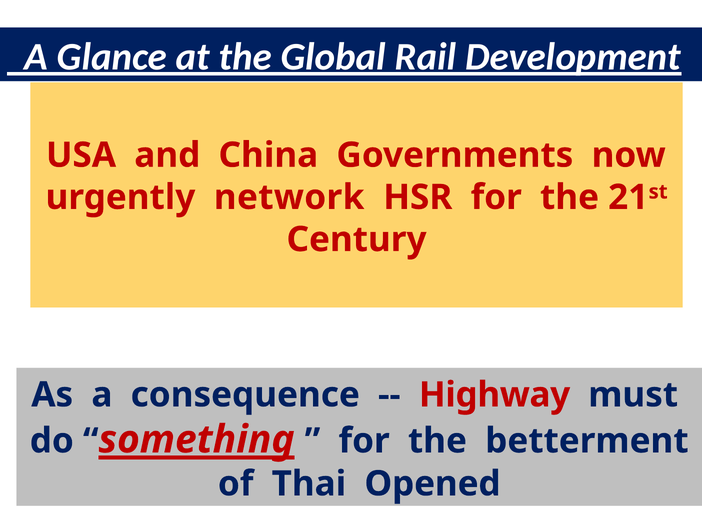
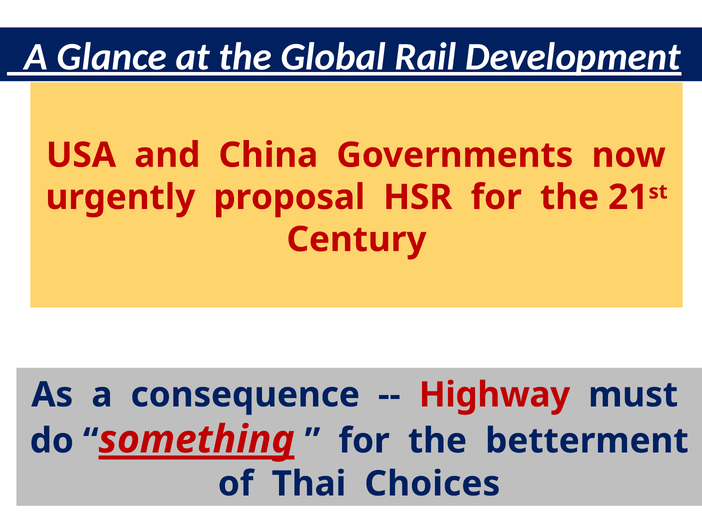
network: network -> proposal
Opened: Opened -> Choices
